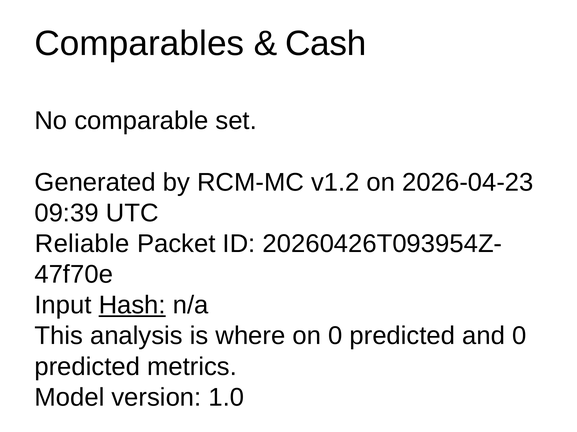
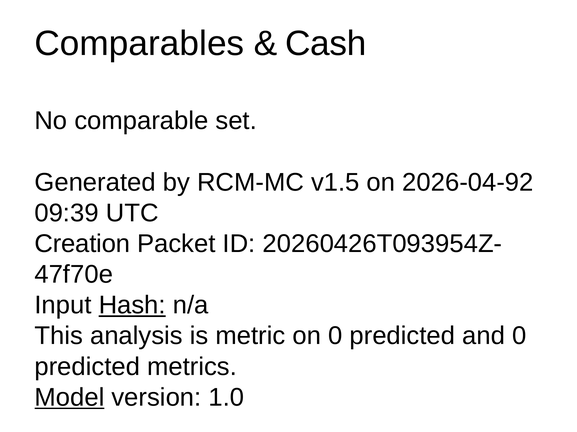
v1.2: v1.2 -> v1.5
2026-04-23: 2026-04-23 -> 2026-04-92
Reliable: Reliable -> Creation
where: where -> metric
Model underline: none -> present
